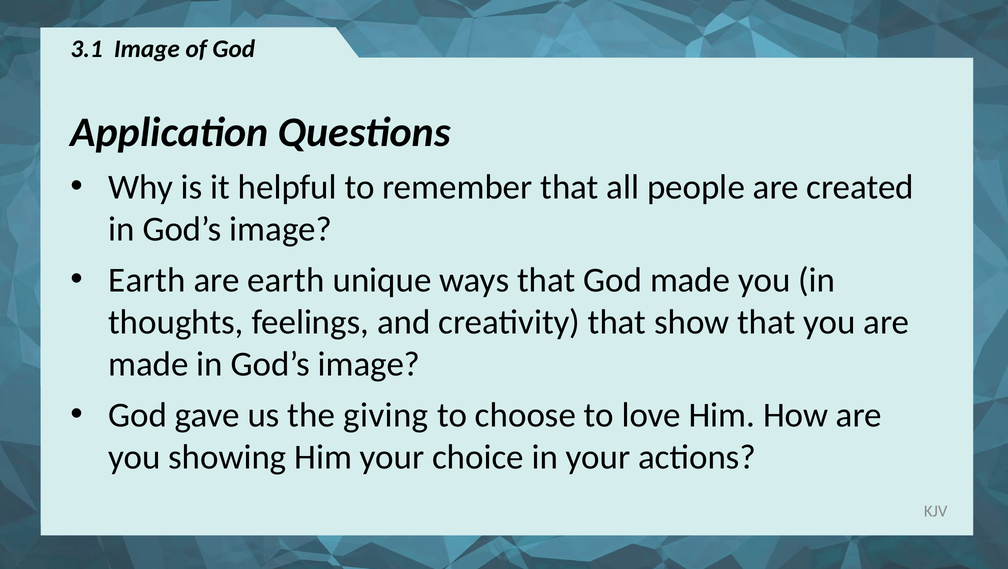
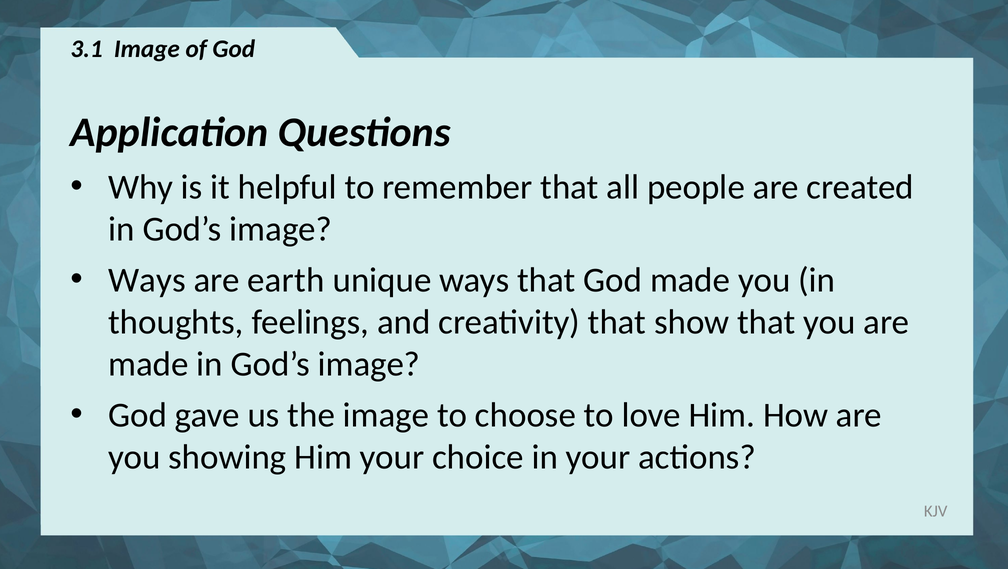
Earth at (147, 280): Earth -> Ways
the giving: giving -> image
